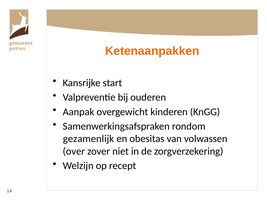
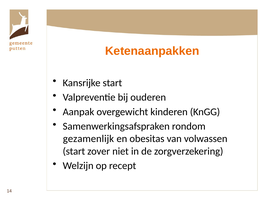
over at (74, 151): over -> start
